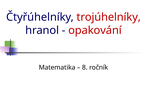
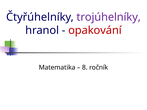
trojúhelníky colour: red -> purple
